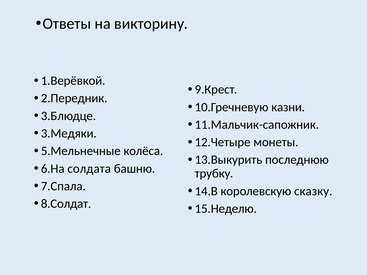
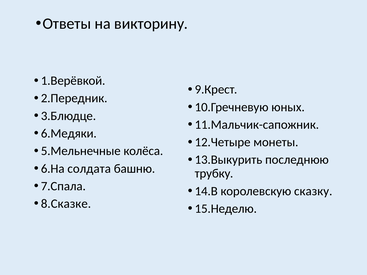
казни: казни -> юных
3.Медяки: 3.Медяки -> 6.Медяки
8.Солдат: 8.Солдат -> 8.Сказке
